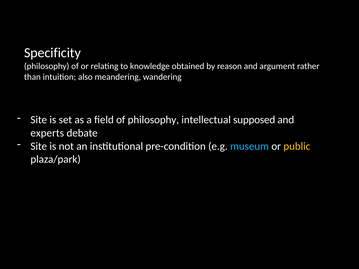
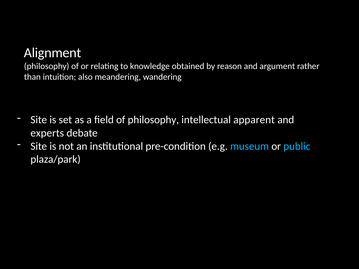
Specificity: Specificity -> Alignment
supposed: supposed -> apparent
public colour: yellow -> light blue
